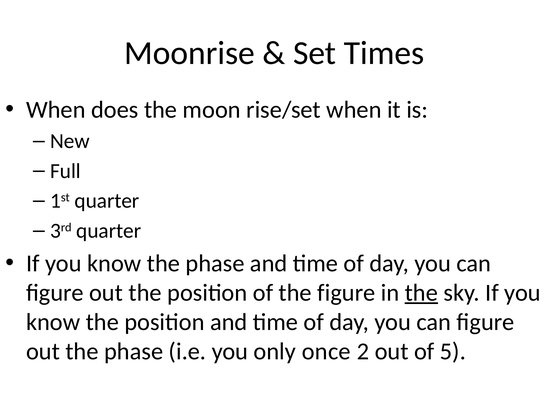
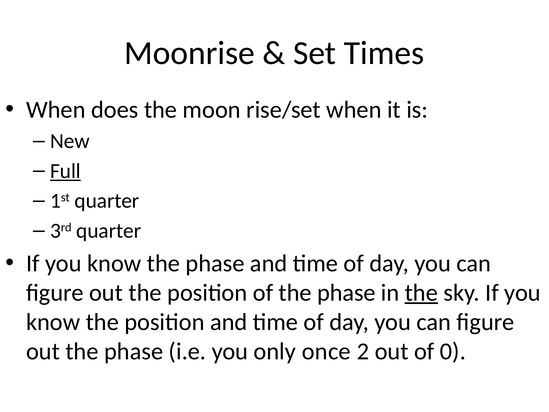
Full underline: none -> present
of the figure: figure -> phase
5: 5 -> 0
